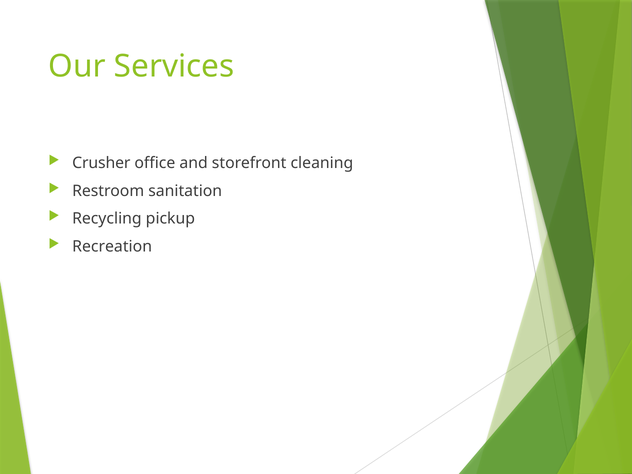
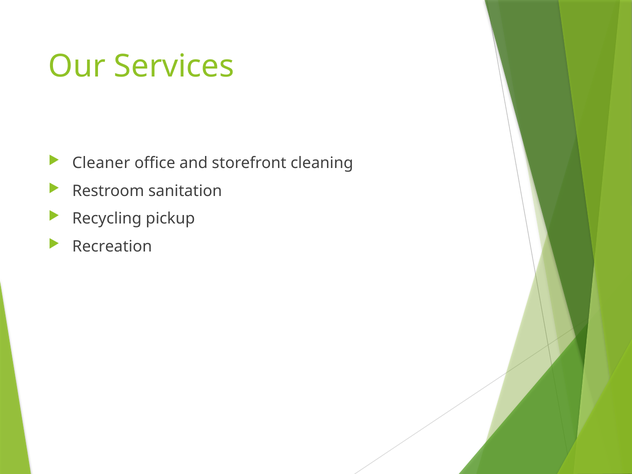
Crusher: Crusher -> Cleaner
